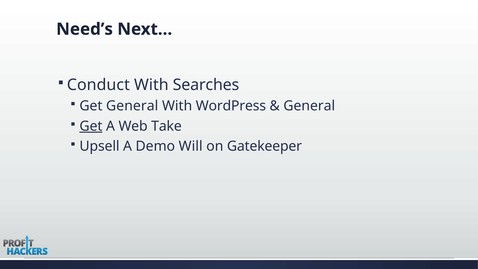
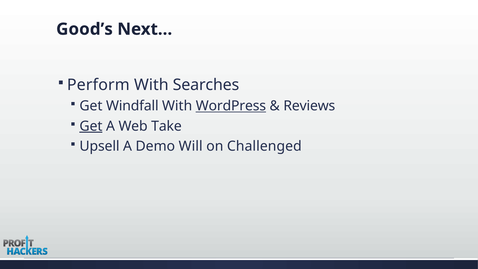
Need’s: Need’s -> Good’s
Conduct: Conduct -> Perform
Get General: General -> Windfall
WordPress underline: none -> present
General at (309, 106): General -> Reviews
Gatekeeper: Gatekeeper -> Challenged
